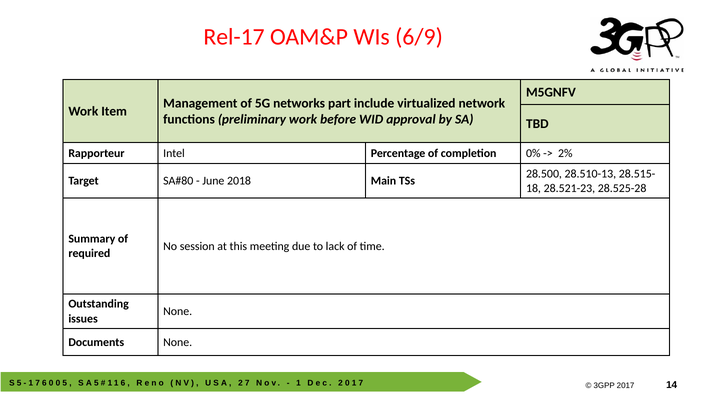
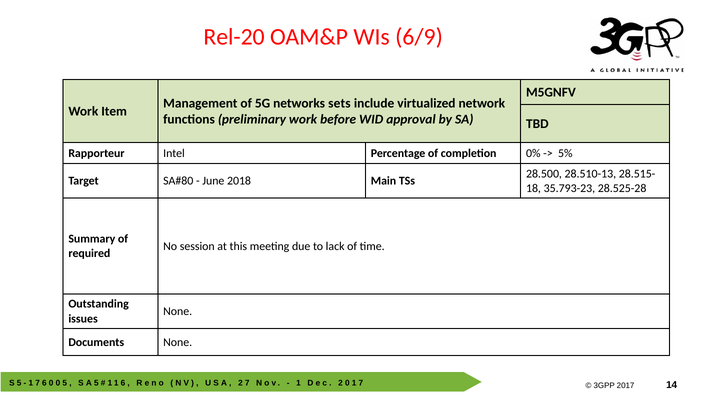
Rel-17: Rel-17 -> Rel-20
part: part -> sets
2%: 2% -> 5%
28.521-23: 28.521-23 -> 35.793-23
